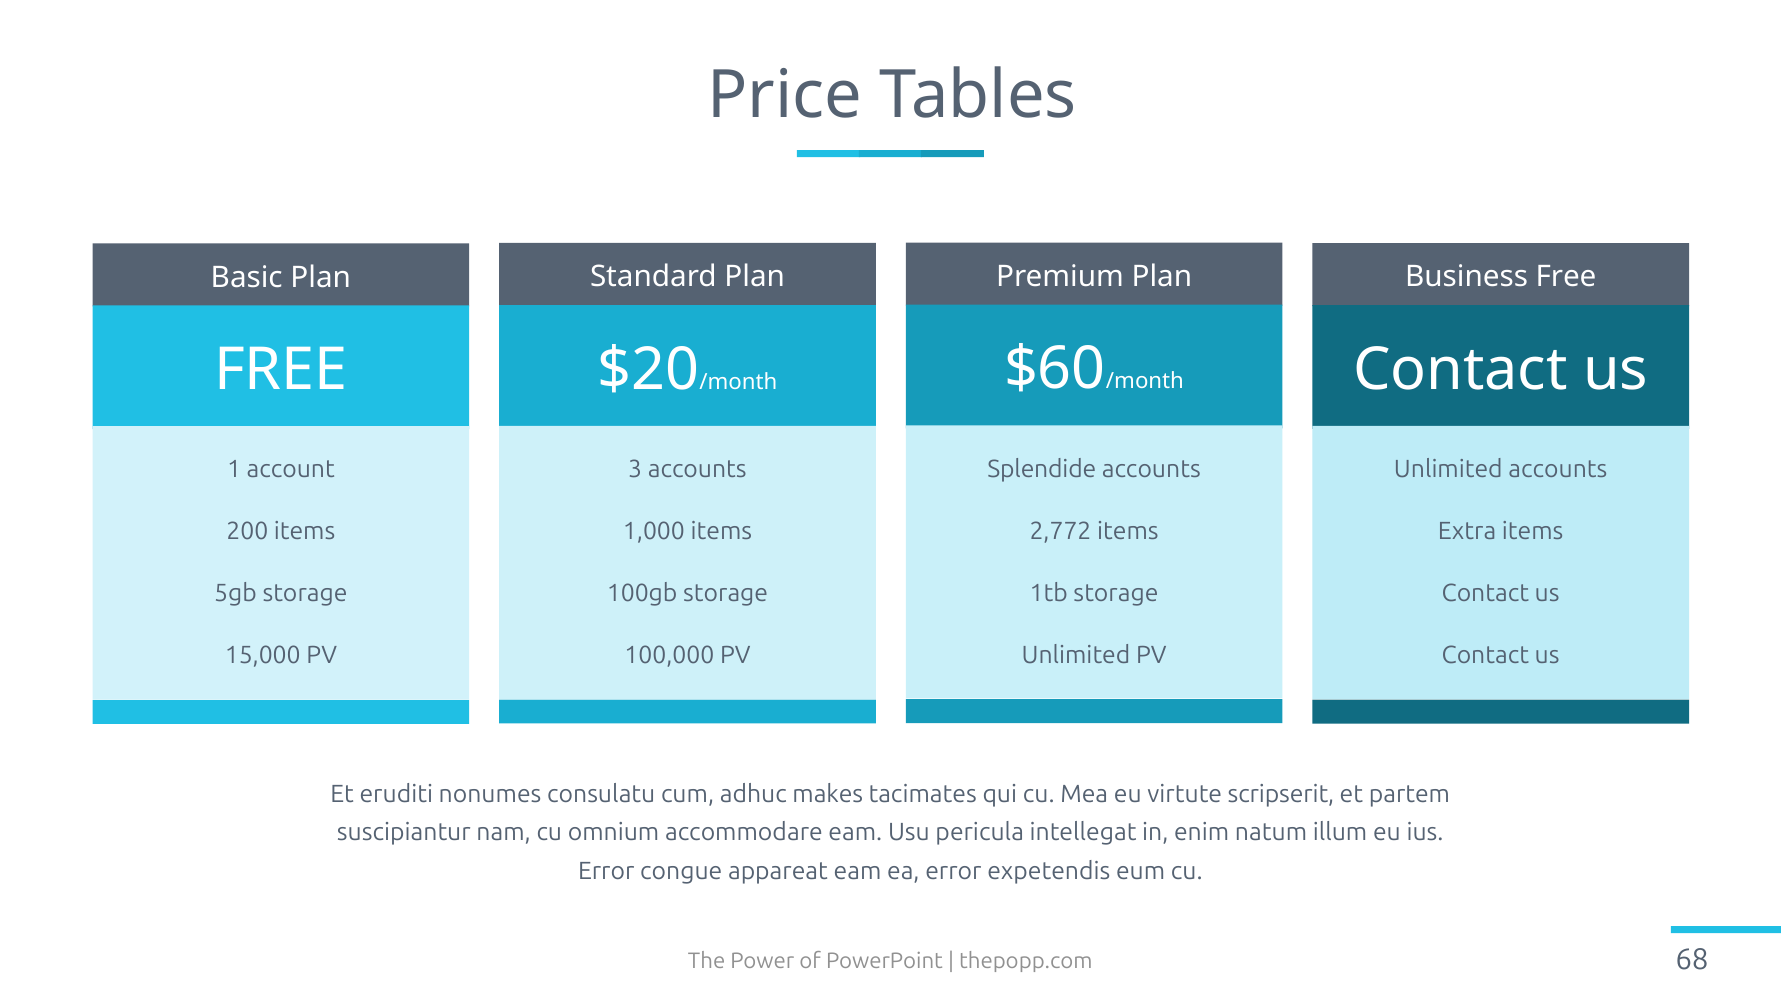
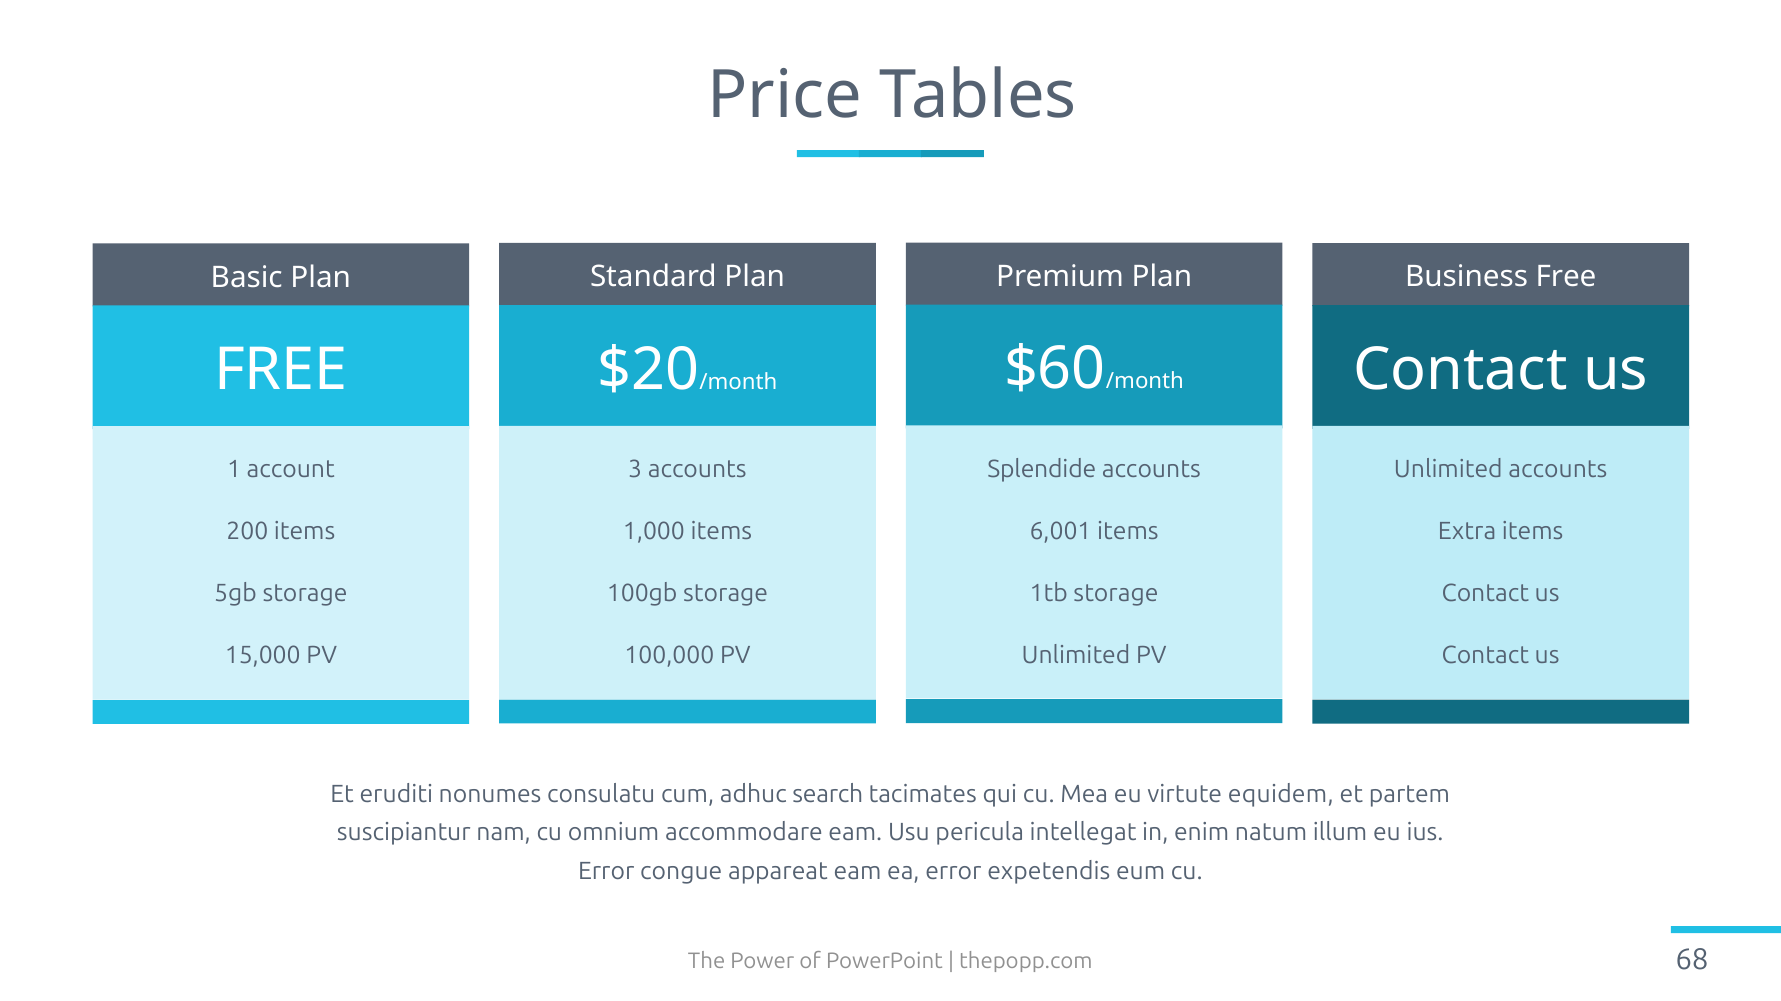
2,772: 2,772 -> 6,001
makes: makes -> search
scripserit: scripserit -> equidem
